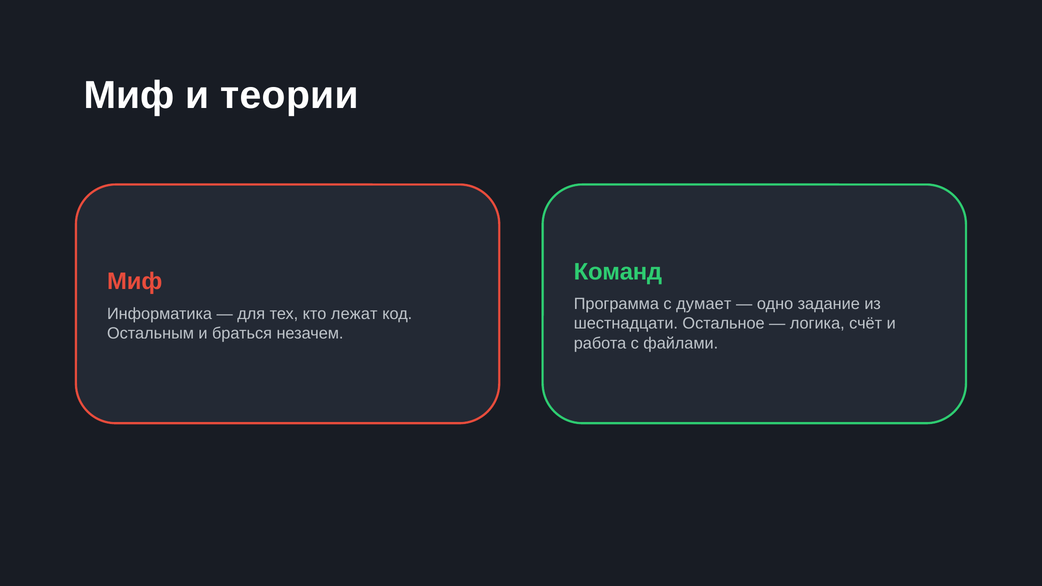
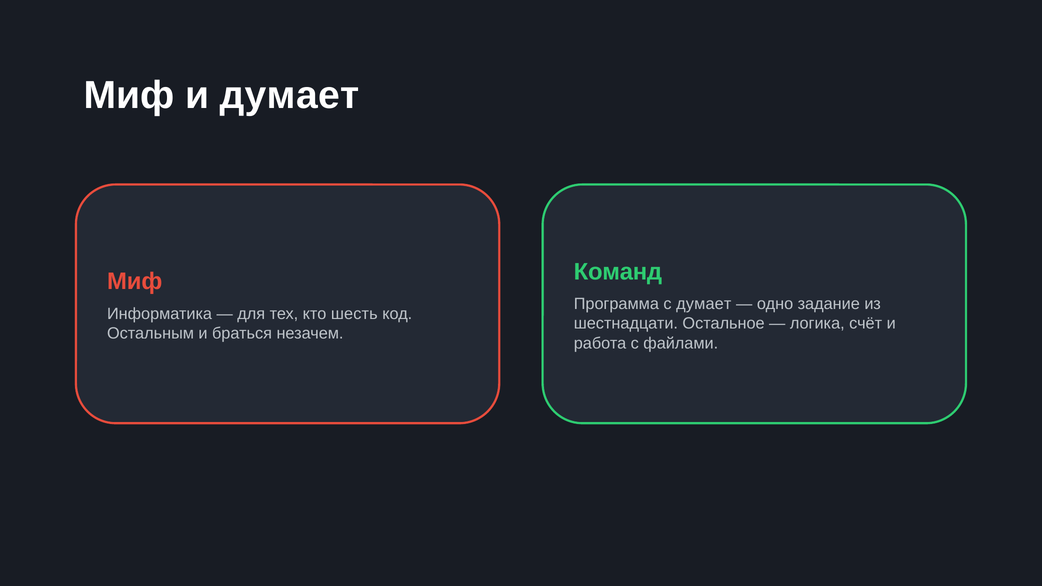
и теории: теории -> думает
лежат: лежат -> шесть
